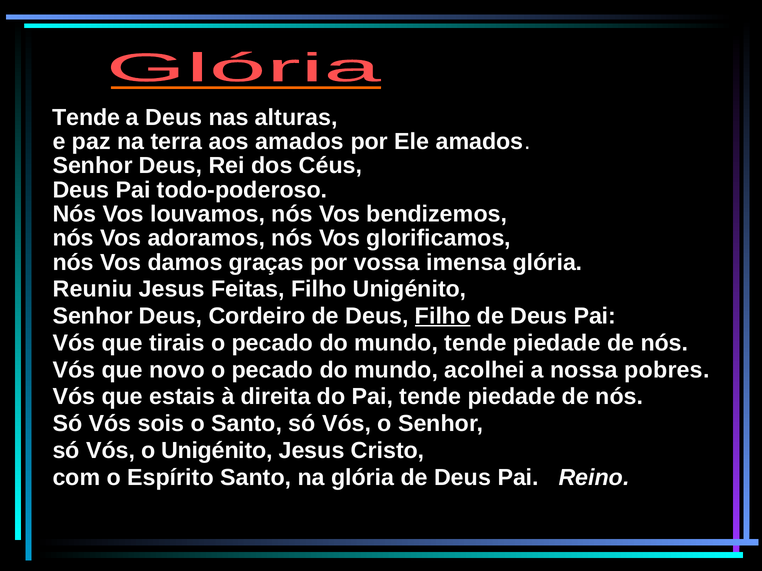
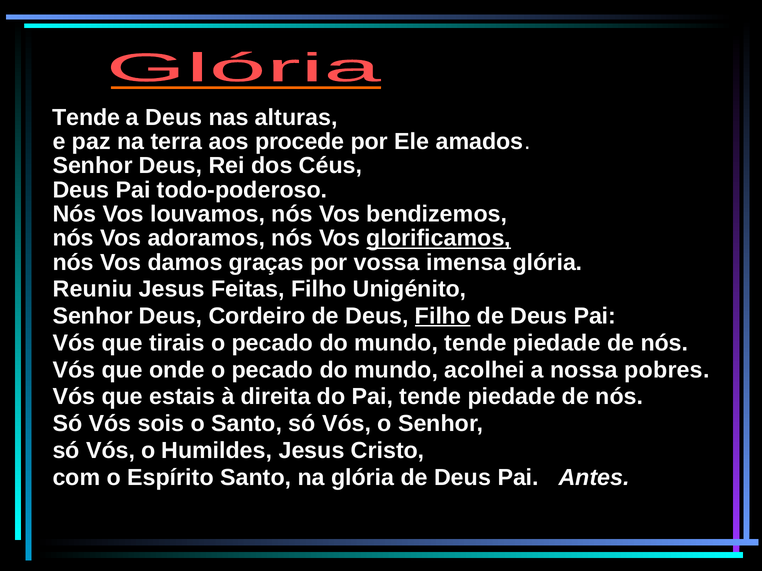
aos amados: amados -> procede
glorificamos underline: none -> present
novo: novo -> onde
o Unigénito: Unigénito -> Humildes
Reino: Reino -> Antes
